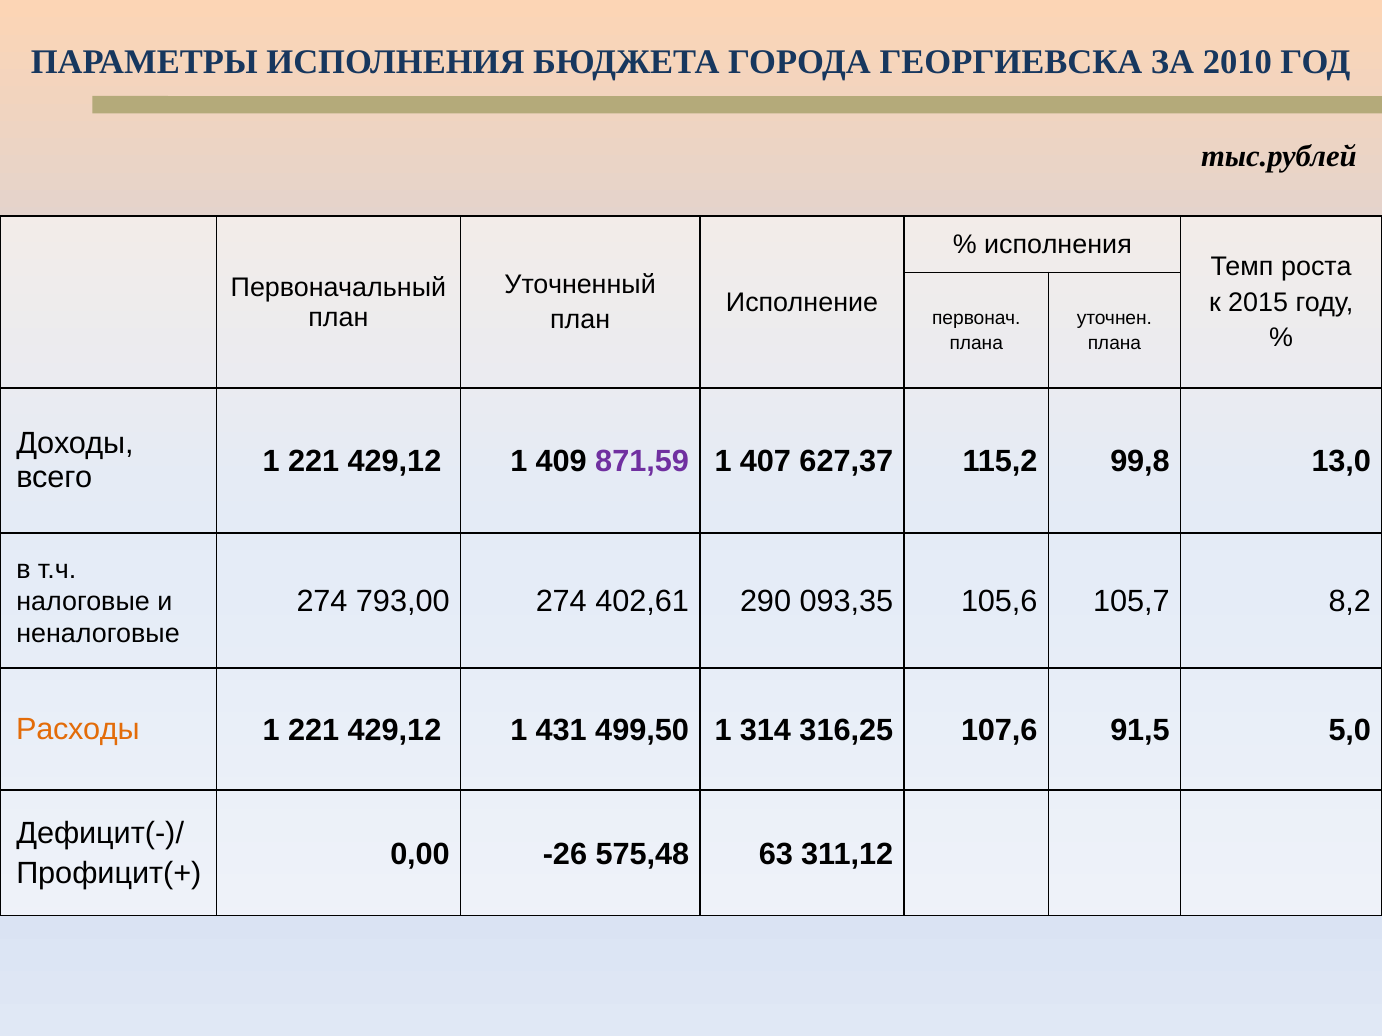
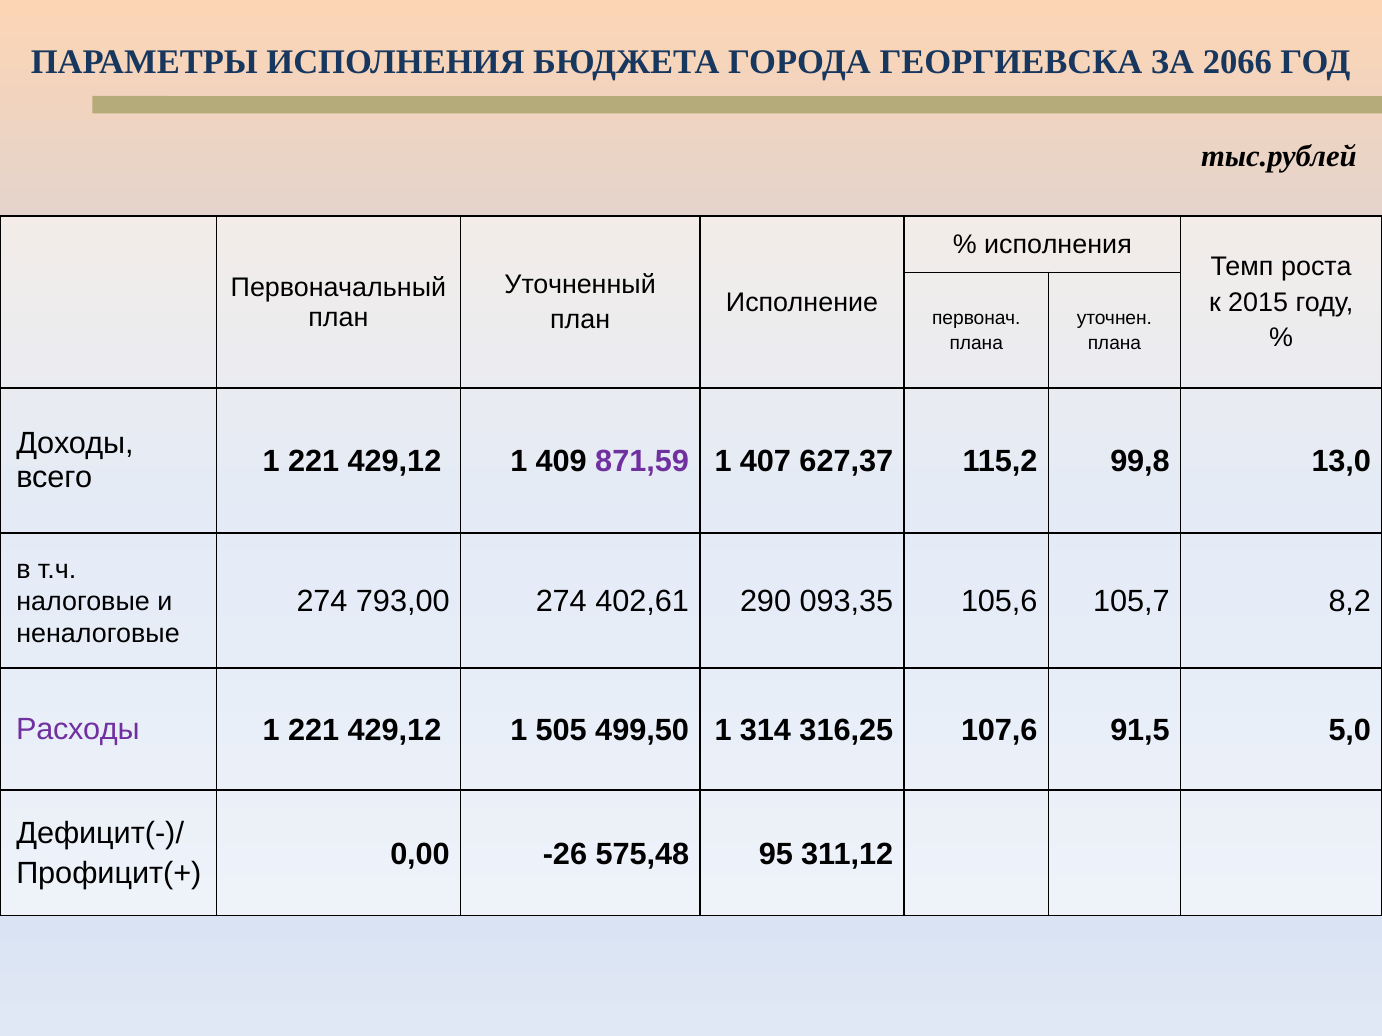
2010: 2010 -> 2066
Расходы colour: orange -> purple
431: 431 -> 505
63: 63 -> 95
